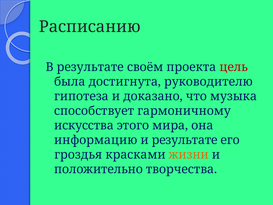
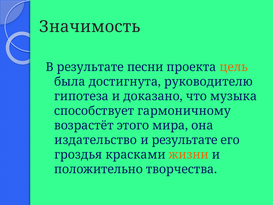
Расписанию: Расписанию -> Значимость
своём: своём -> песни
цель colour: red -> orange
искусства: искусства -> возрастёт
информацию: информацию -> издательство
